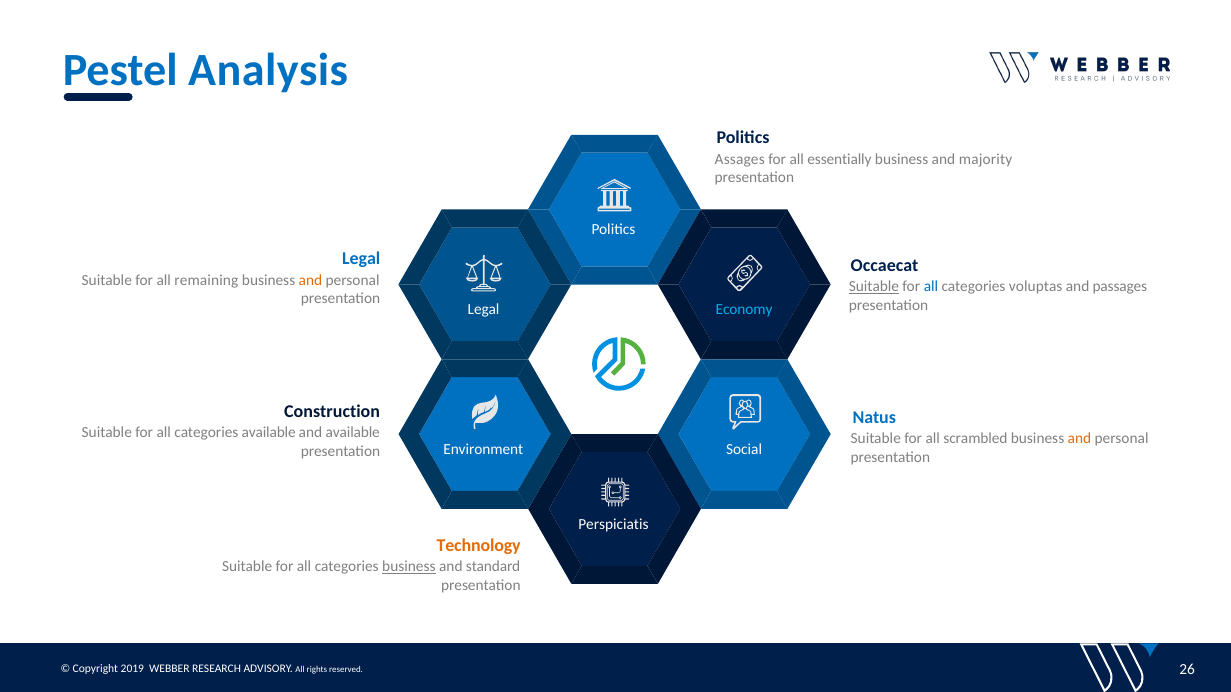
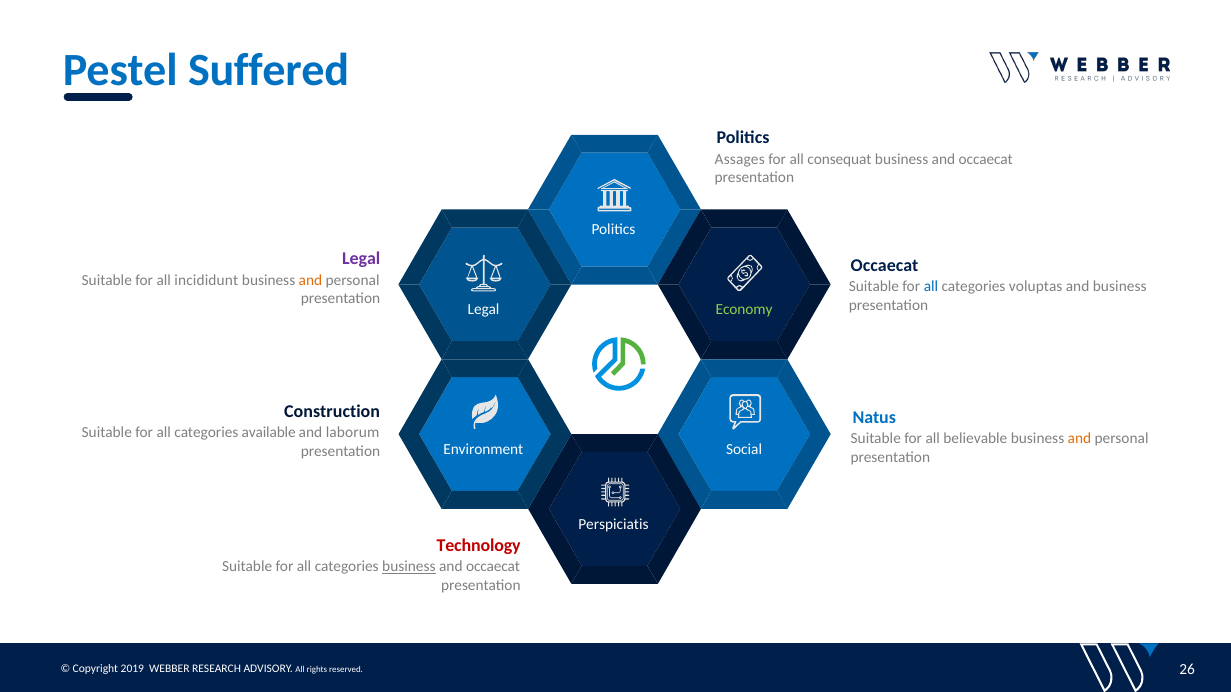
Analysis: Analysis -> Suffered
essentially: essentially -> consequat
majority at (986, 159): majority -> occaecat
Legal at (361, 259) colour: blue -> purple
remaining: remaining -> incididunt
Suitable at (874, 287) underline: present -> none
and passages: passages -> business
Economy colour: light blue -> light green
and available: available -> laborum
scrambled: scrambled -> believable
Technology colour: orange -> red
standard at (493, 567): standard -> occaecat
